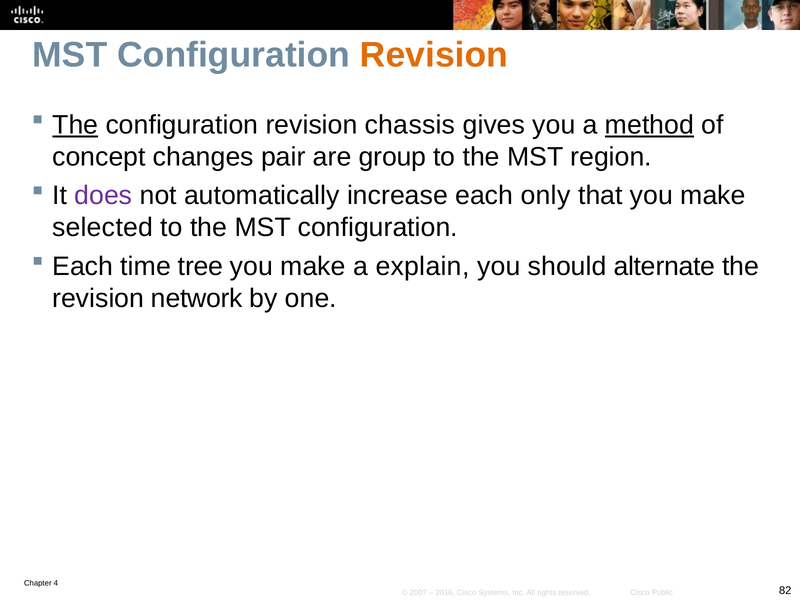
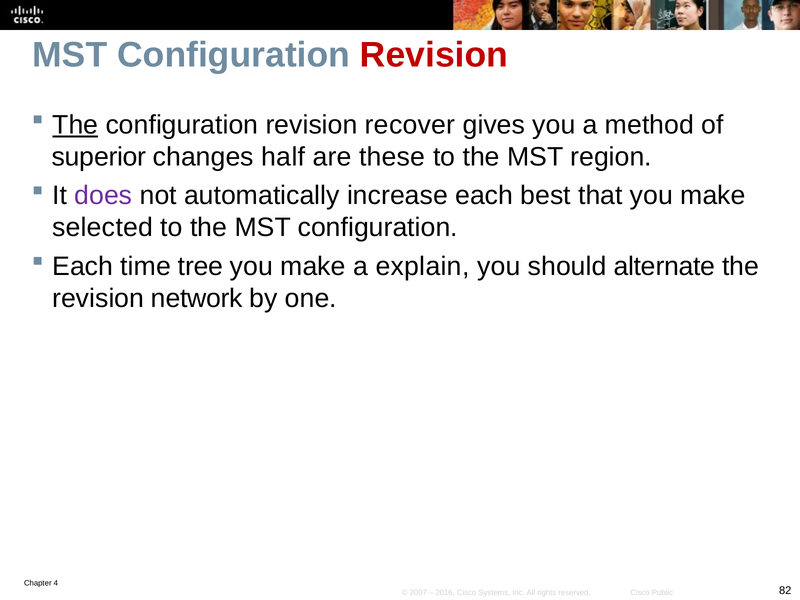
Revision at (434, 55) colour: orange -> red
chassis: chassis -> recover
method underline: present -> none
concept: concept -> superior
pair: pair -> half
group: group -> these
only: only -> best
